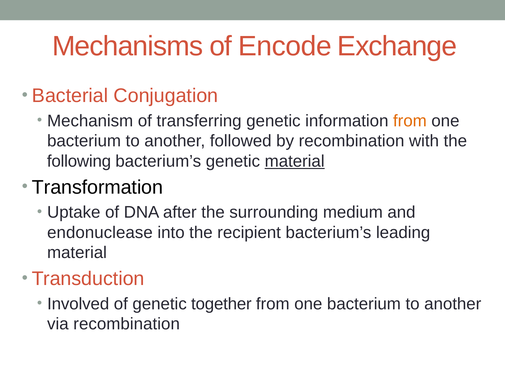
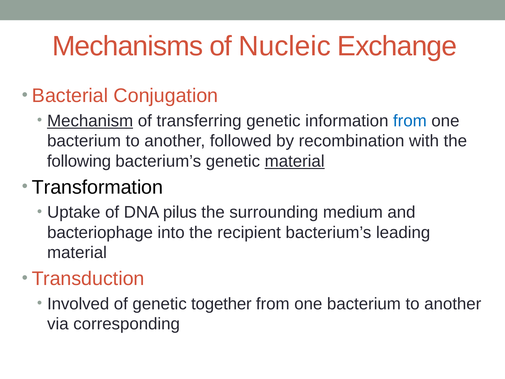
Encode: Encode -> Nucleic
Mechanism underline: none -> present
from at (410, 121) colour: orange -> blue
after: after -> pilus
endonuclease: endonuclease -> bacteriophage
via recombination: recombination -> corresponding
